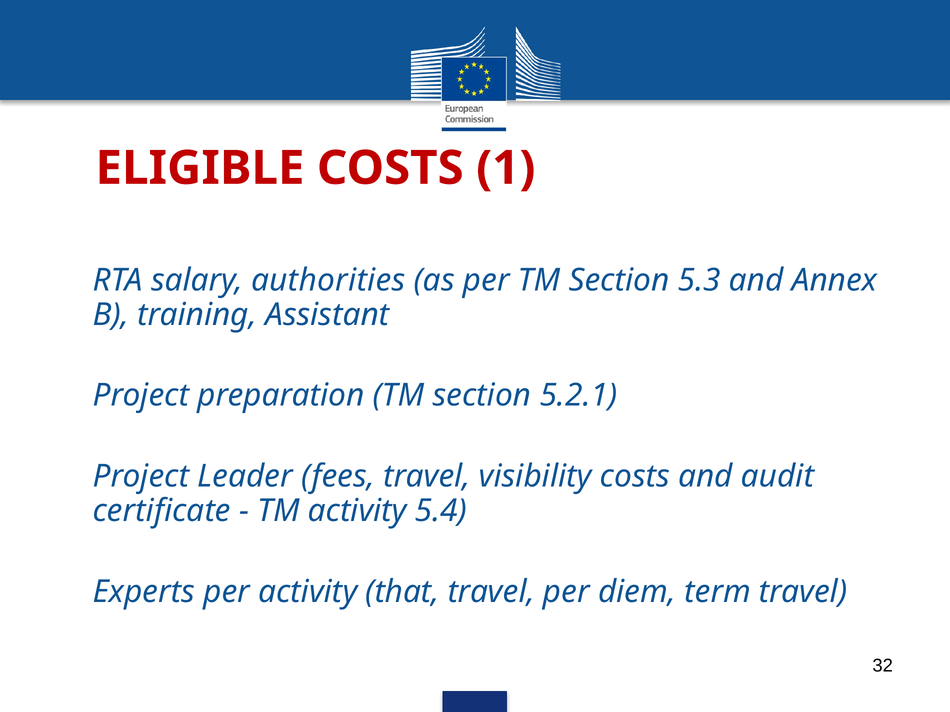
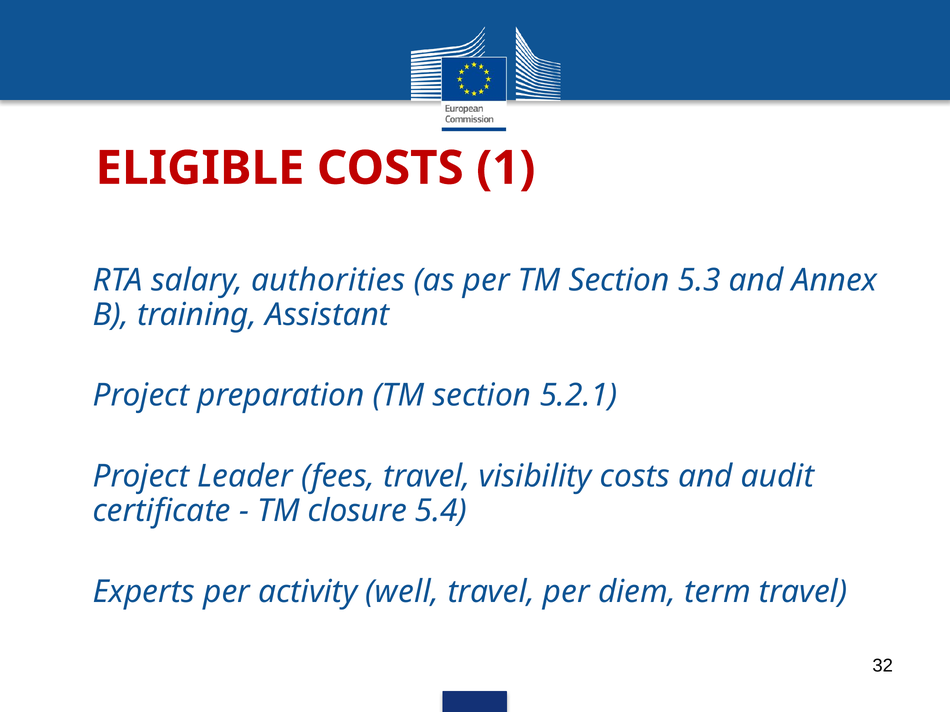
TM activity: activity -> closure
that: that -> well
